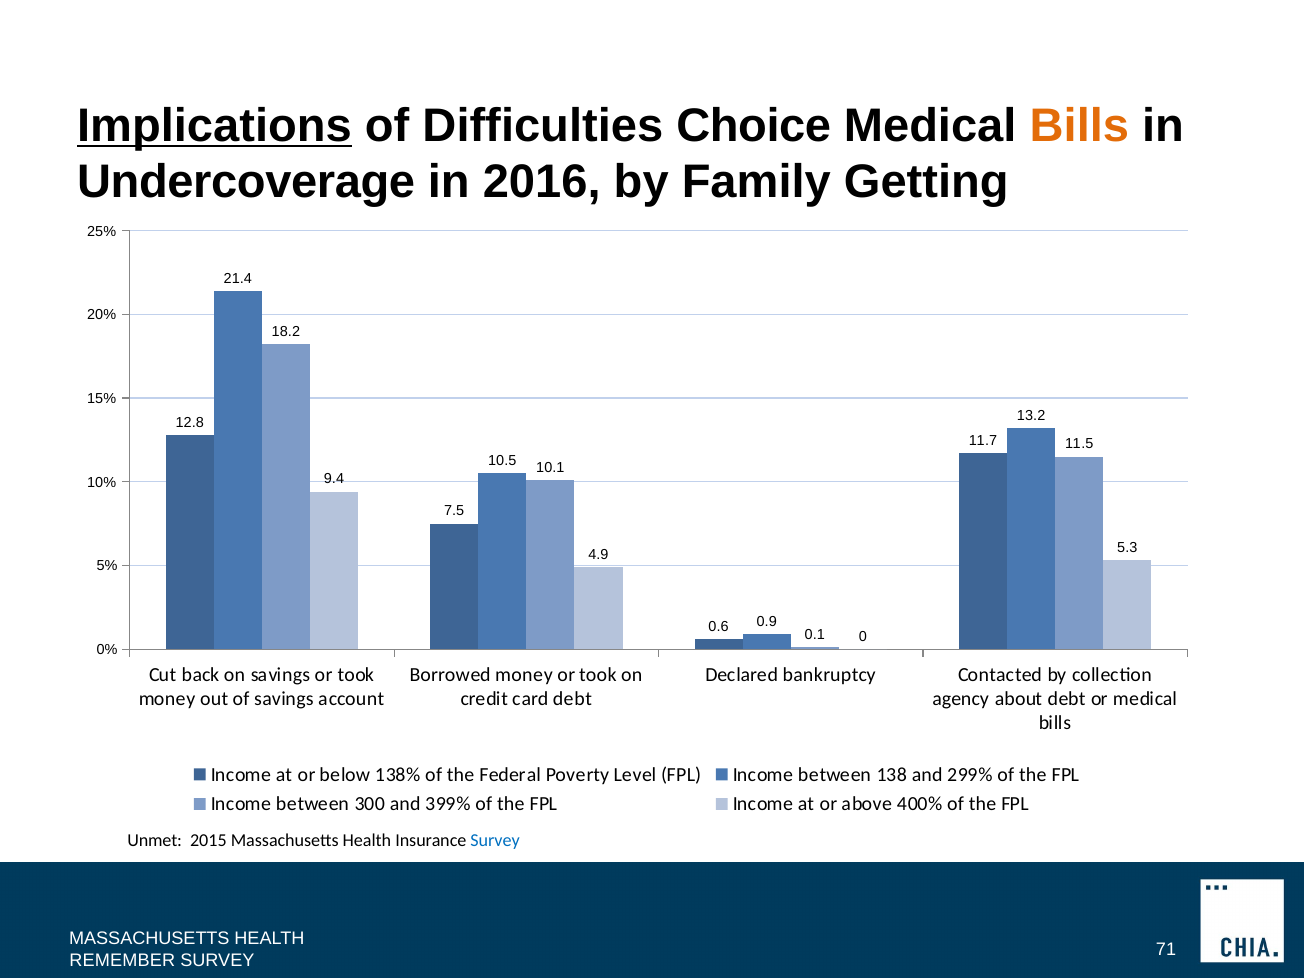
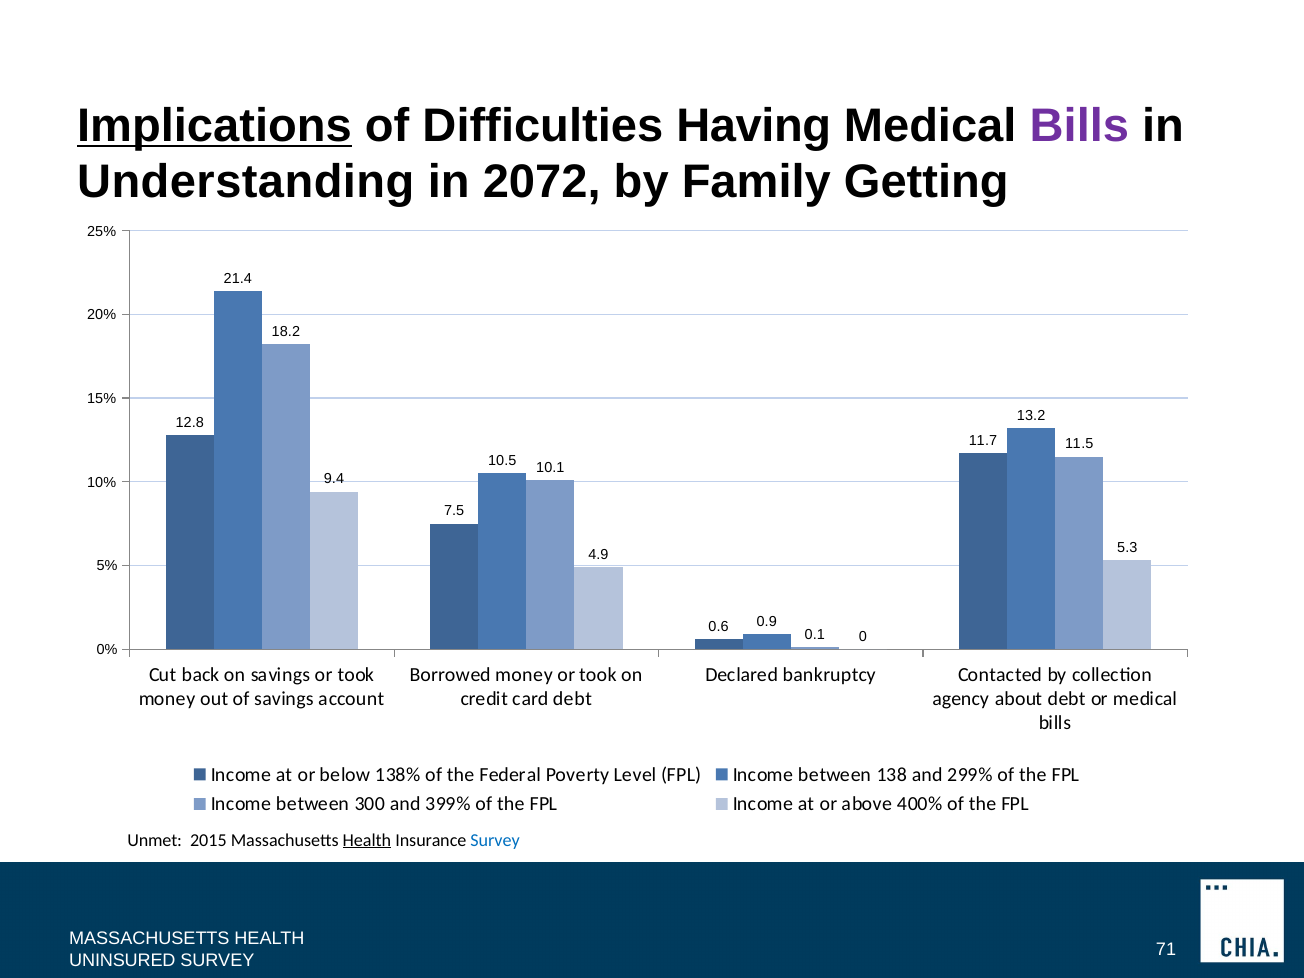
Choice: Choice -> Having
Bills at (1079, 126) colour: orange -> purple
Undercoverage: Undercoverage -> Understanding
2016: 2016 -> 2072
Health at (367, 840) underline: none -> present
REMEMBER: REMEMBER -> UNINSURED
